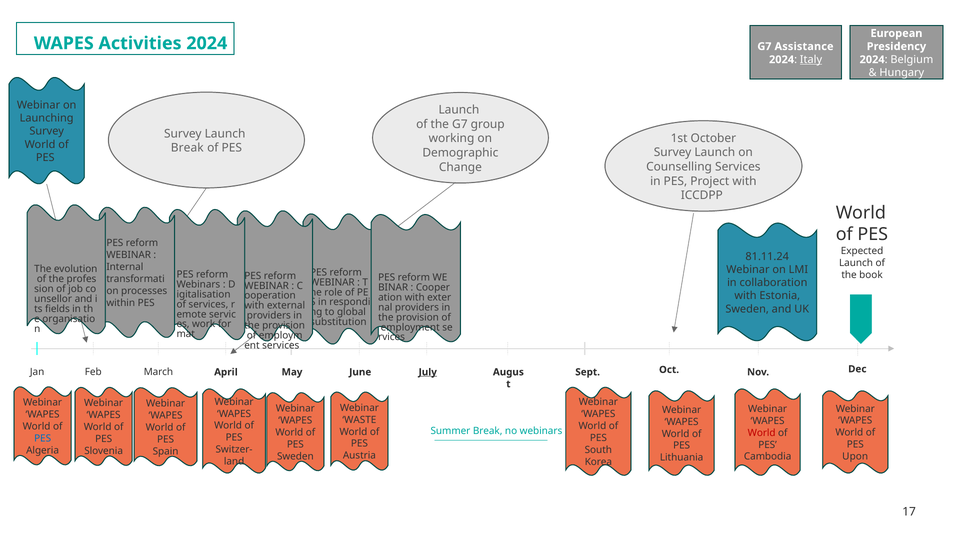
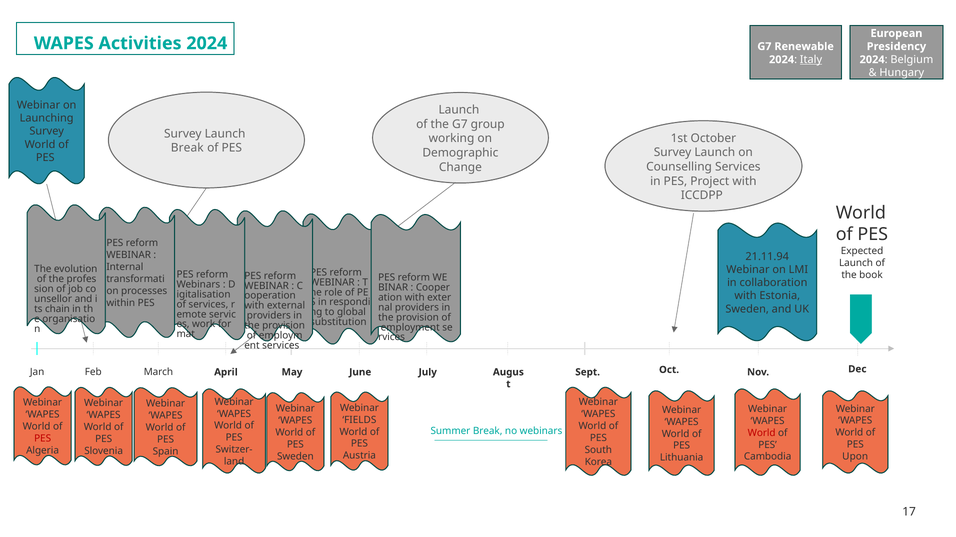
Assistance: Assistance -> Renewable
81.11.24: 81.11.24 -> 21.11.94
fields: fields -> chain
July underline: present -> none
WASTE: WASTE -> FIELDS
PES at (43, 439) colour: blue -> red
